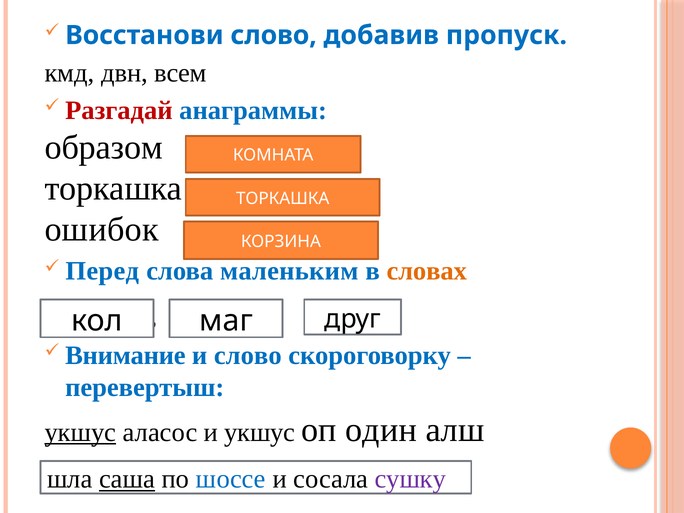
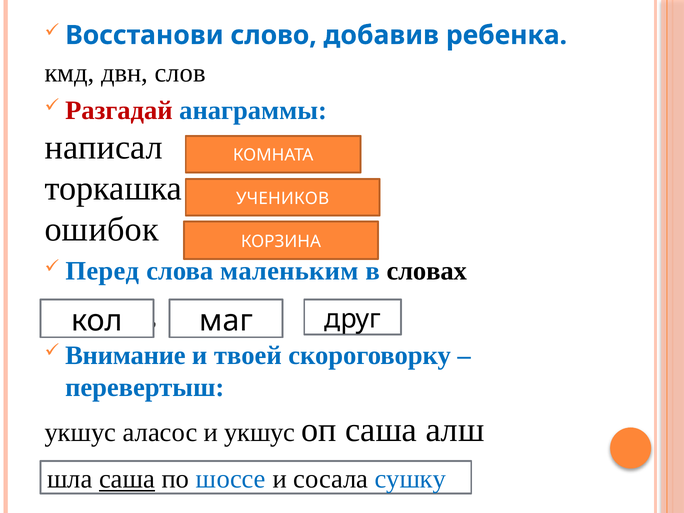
пропуск: пропуск -> ребенка
всем: всем -> слов
образом: образом -> написал
ТОРКАШКА at (283, 198): ТОРКАШКА -> УЧЕНИКОВ
словах colour: orange -> black
и слово: слово -> твоей
укшус at (80, 432) underline: present -> none
оп один: один -> саша
сушку colour: purple -> blue
